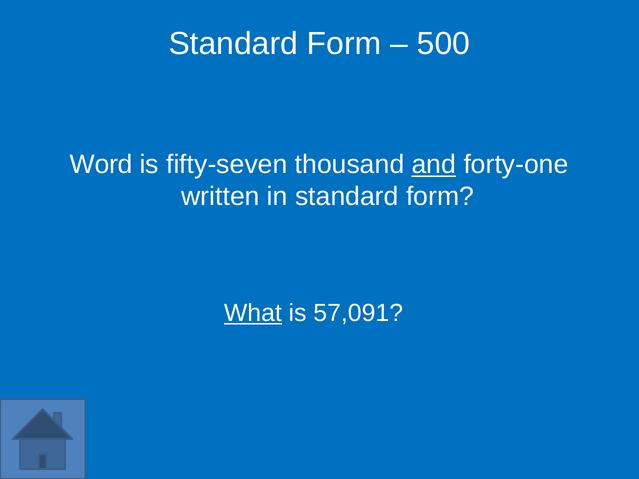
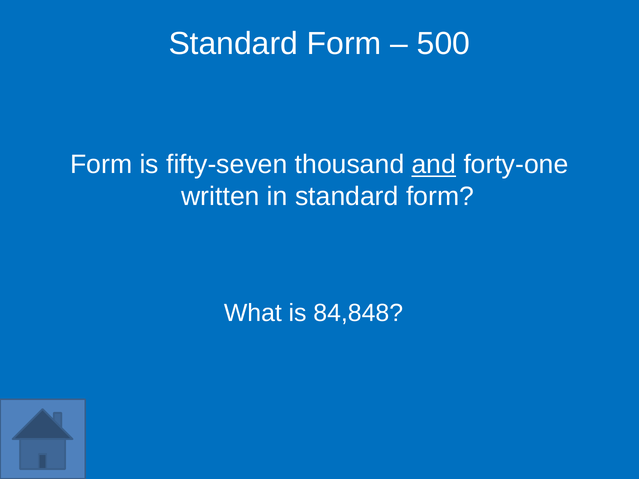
Word at (101, 165): Word -> Form
What underline: present -> none
57,091: 57,091 -> 84,848
